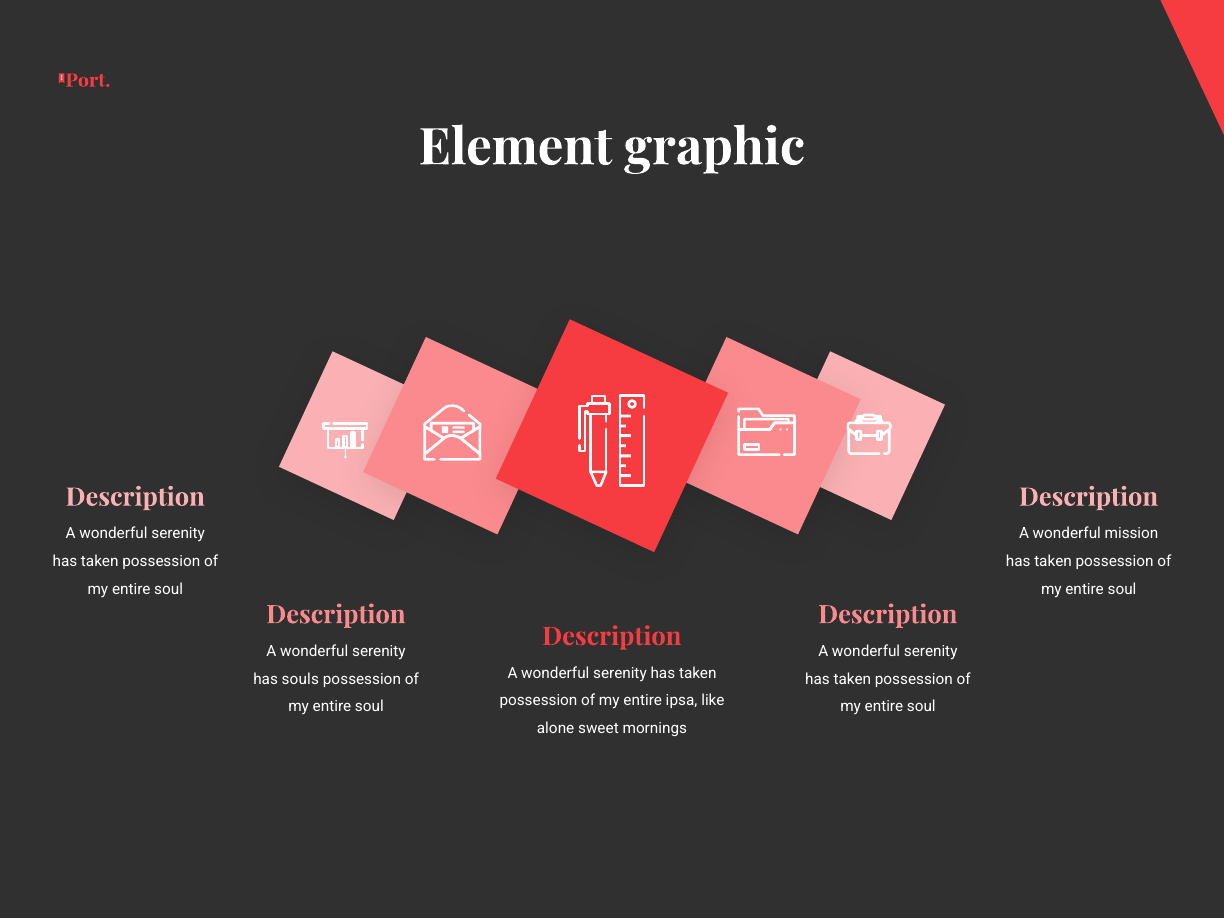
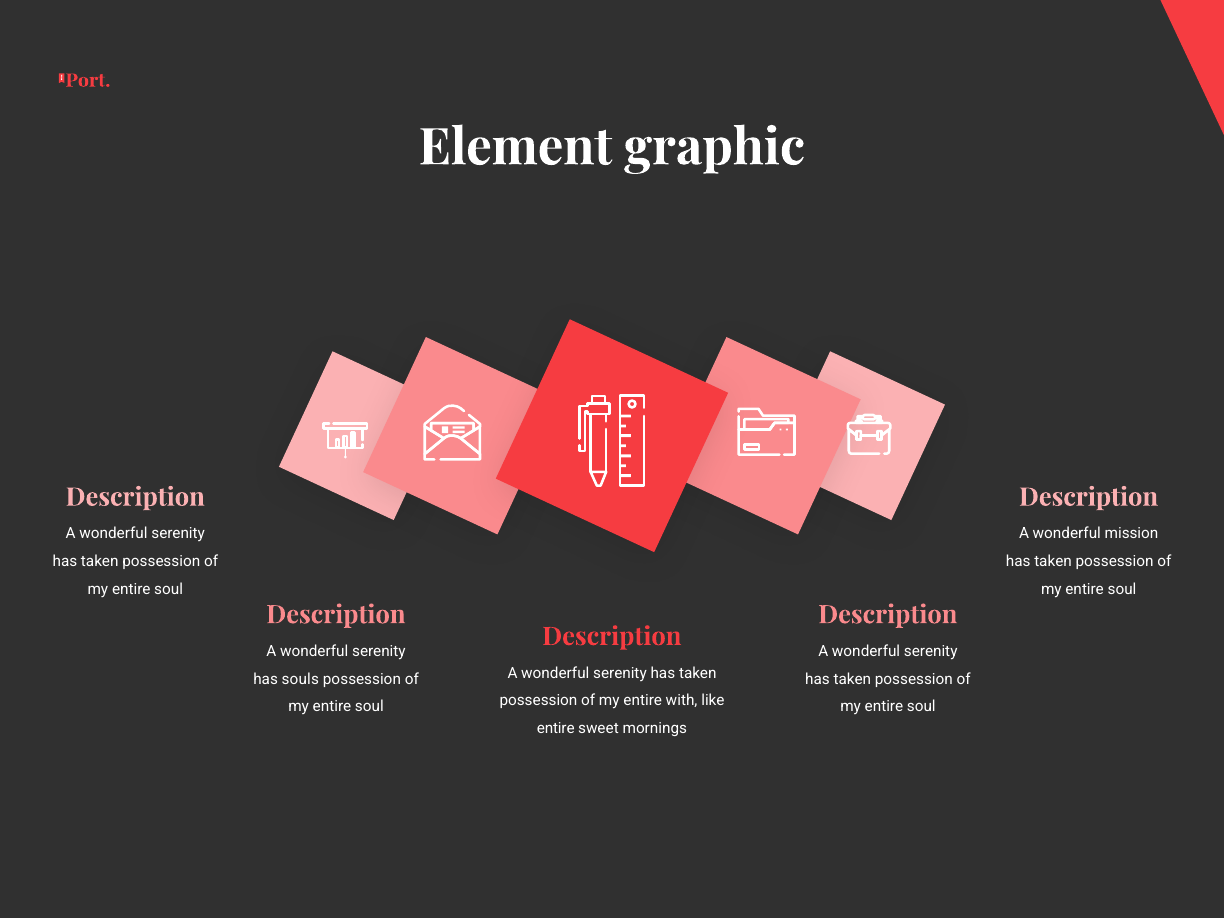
ipsa: ipsa -> with
alone at (556, 728): alone -> entire
